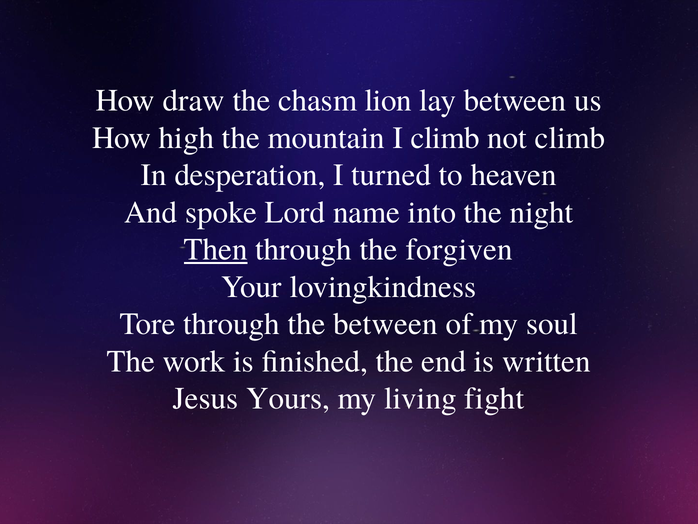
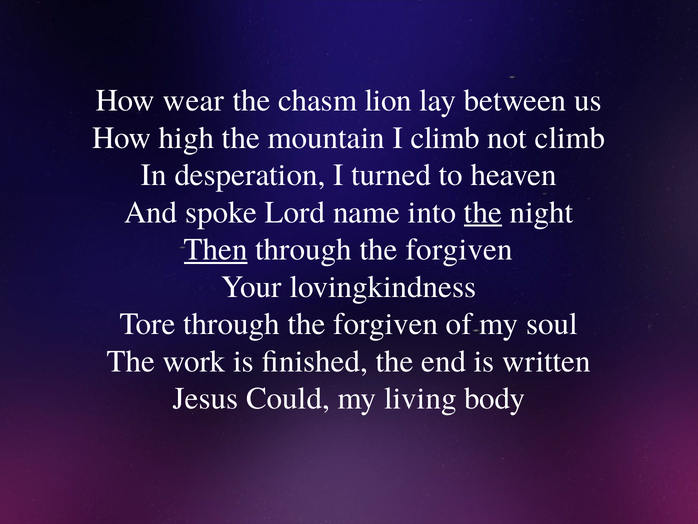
draw: draw -> wear
the at (483, 212) underline: none -> present
Tore through the between: between -> forgiven
Yours: Yours -> Could
fight: fight -> body
